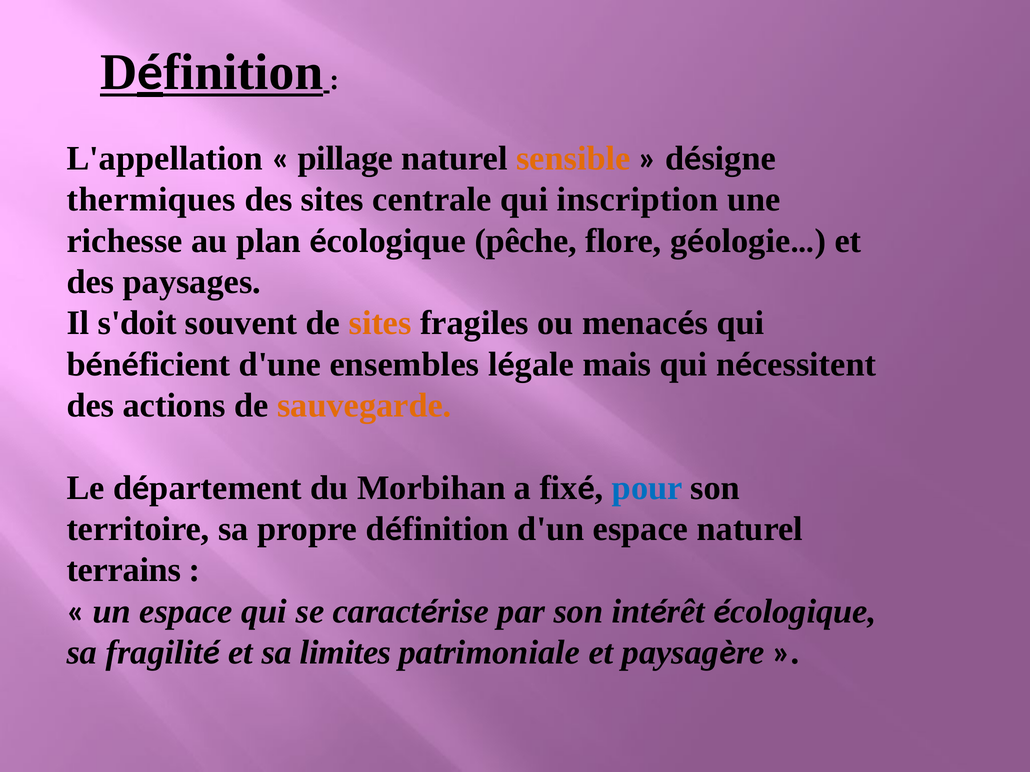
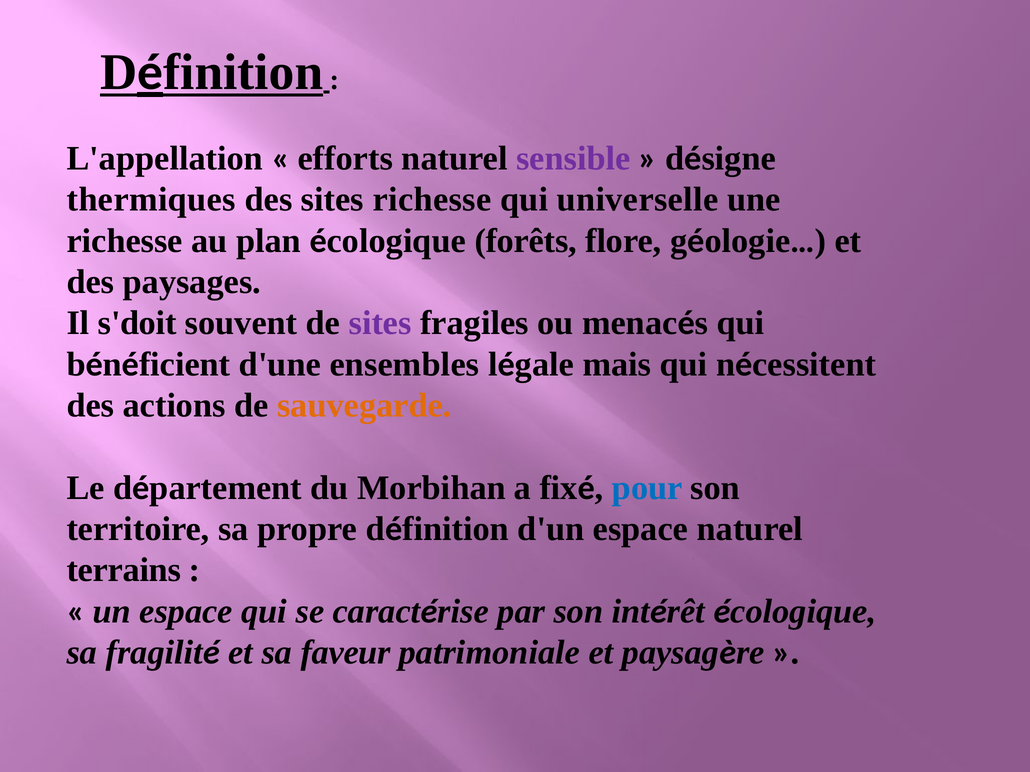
pillage: pillage -> efforts
sensible colour: orange -> purple
sites centrale: centrale -> richesse
inscription: inscription -> universelle
pêche: pêche -> forêts
sites at (380, 323) colour: orange -> purple
limites: limites -> faveur
